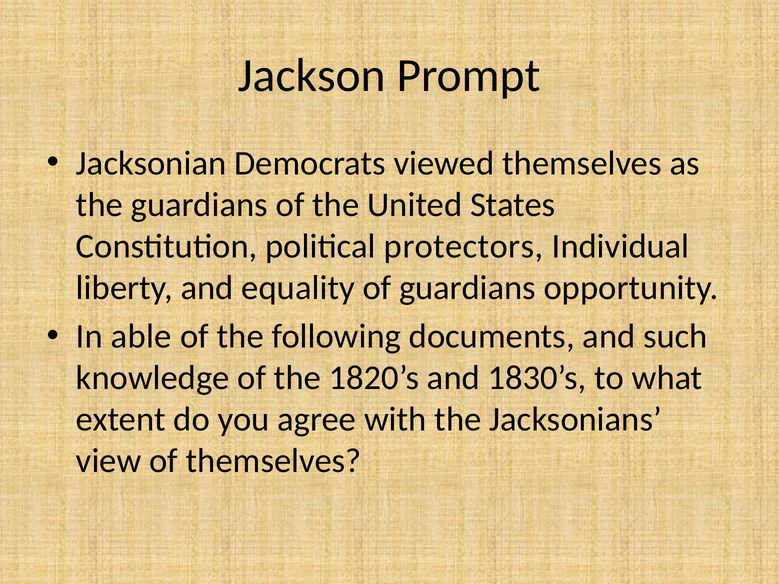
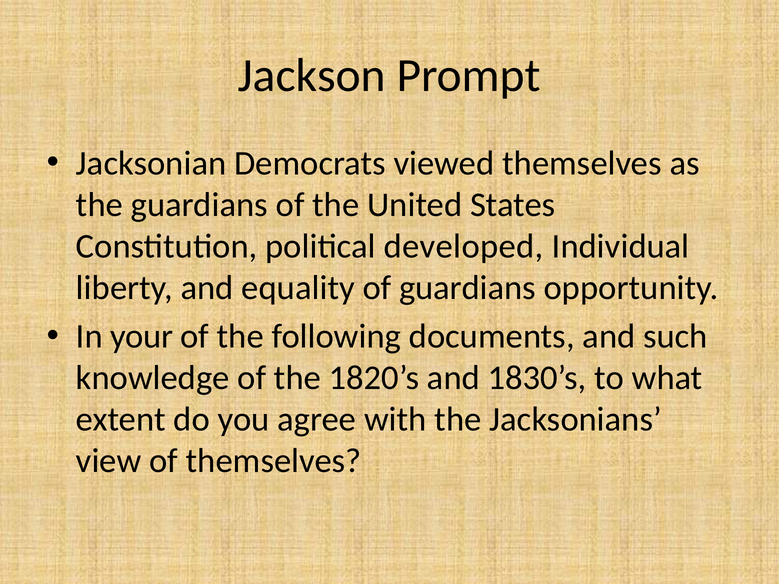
protectors: protectors -> developed
able: able -> your
